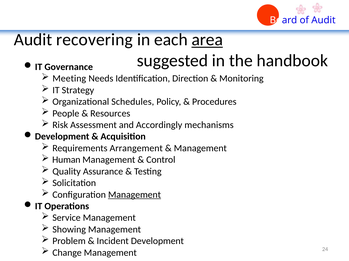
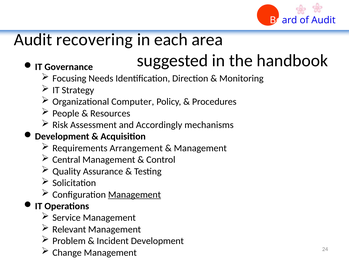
area underline: present -> none
Meeting: Meeting -> Focusing
Schedules: Schedules -> Computer
Human: Human -> Central
Showing: Showing -> Relevant
